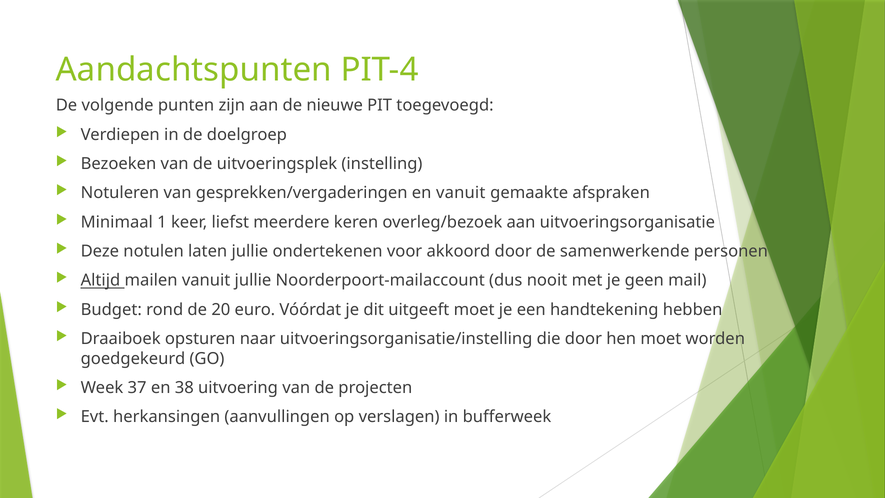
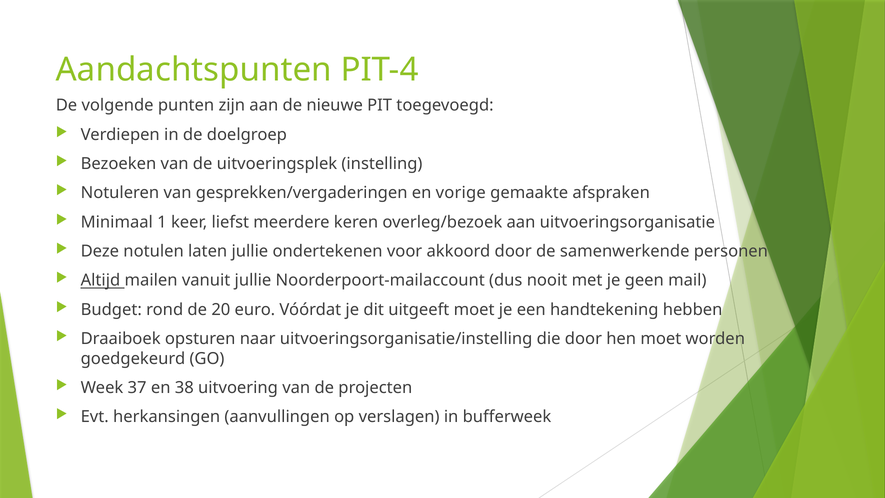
en vanuit: vanuit -> vorige
